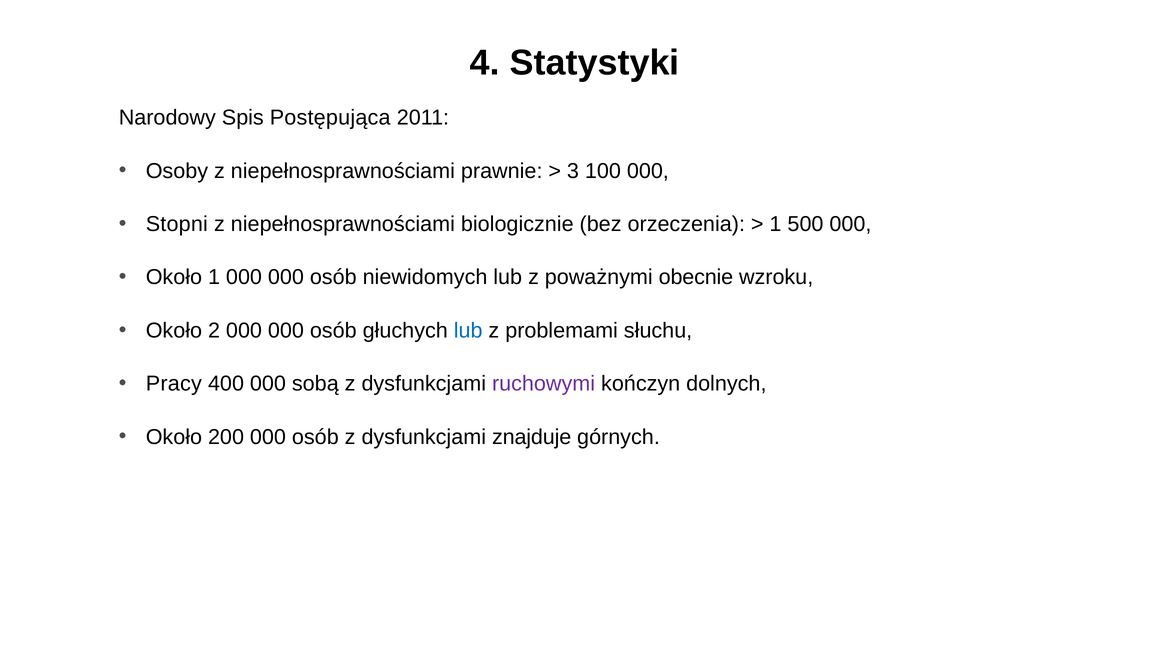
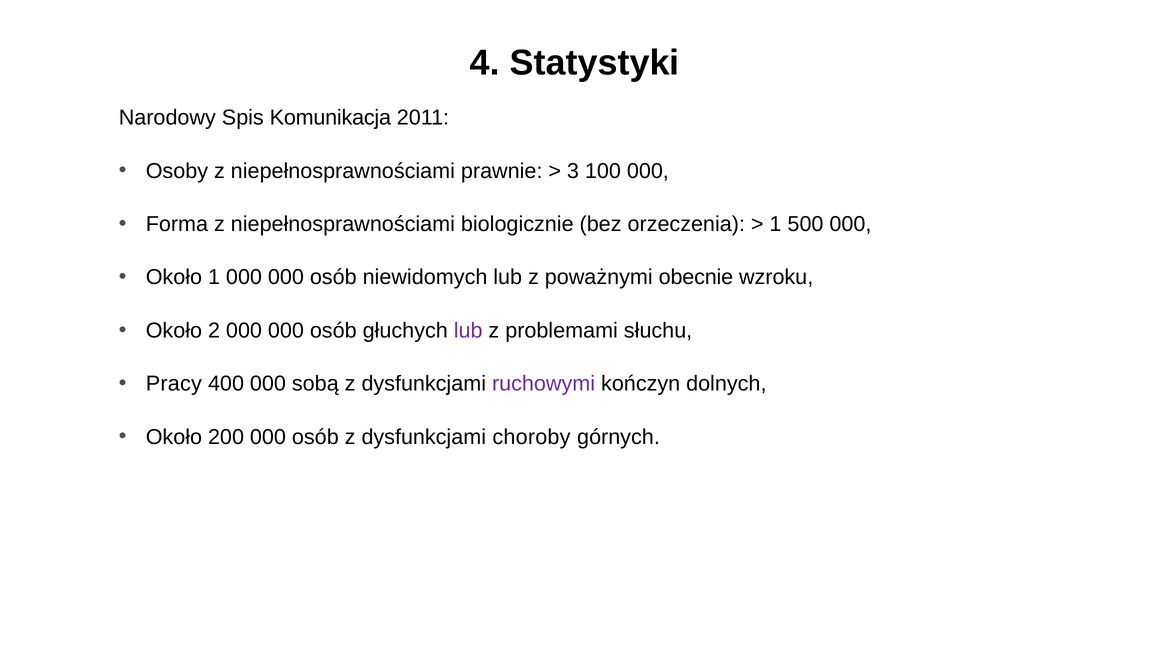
Postępująca: Postępująca -> Komunikacja
Stopni: Stopni -> Forma
lub at (468, 331) colour: blue -> purple
znajduje: znajduje -> choroby
